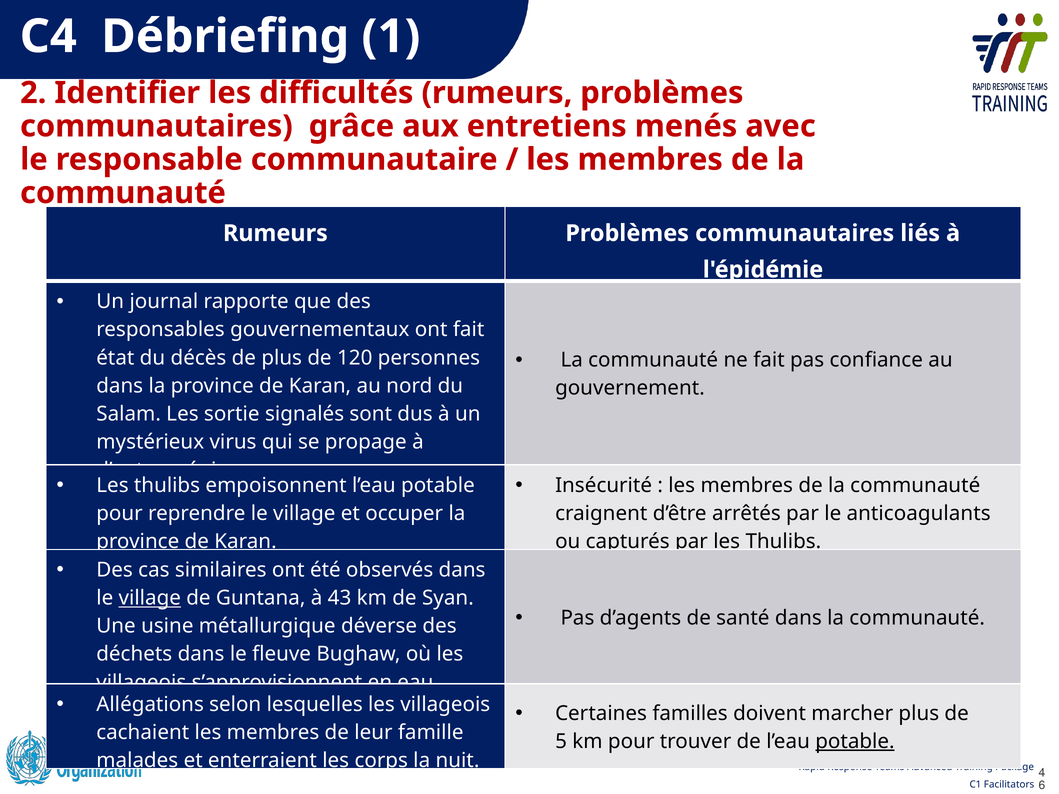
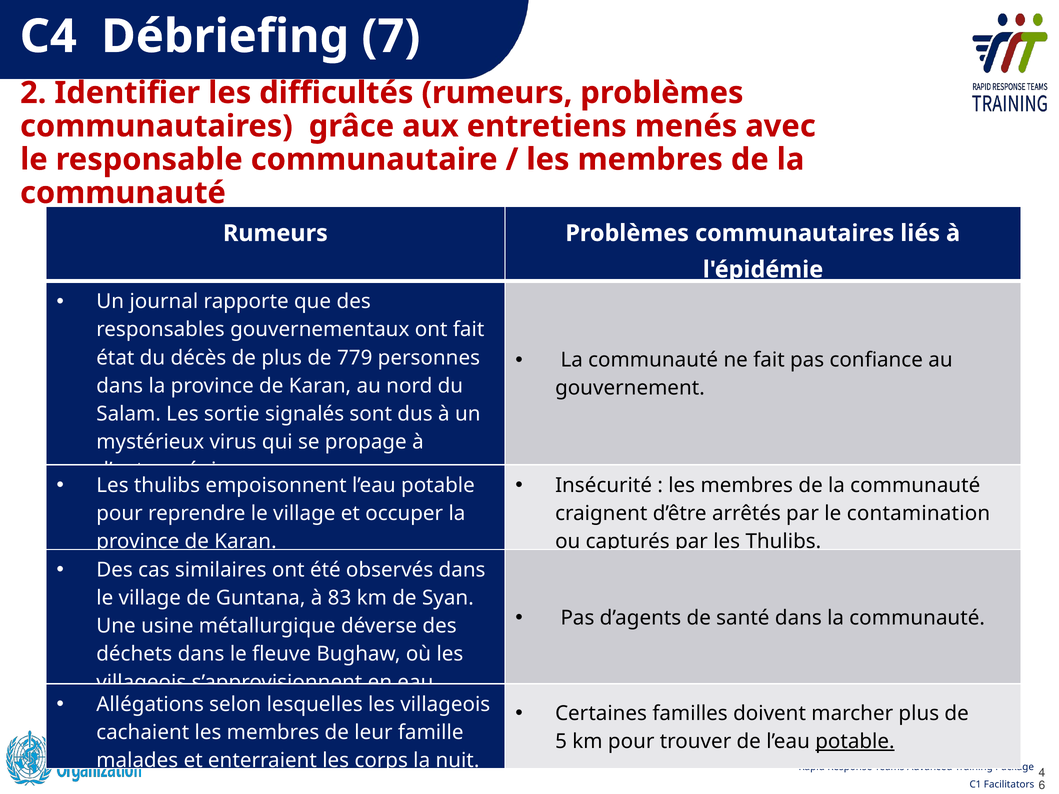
1: 1 -> 7
120: 120 -> 779
anticoagulants: anticoagulants -> contamination
village at (150, 598) underline: present -> none
43: 43 -> 83
